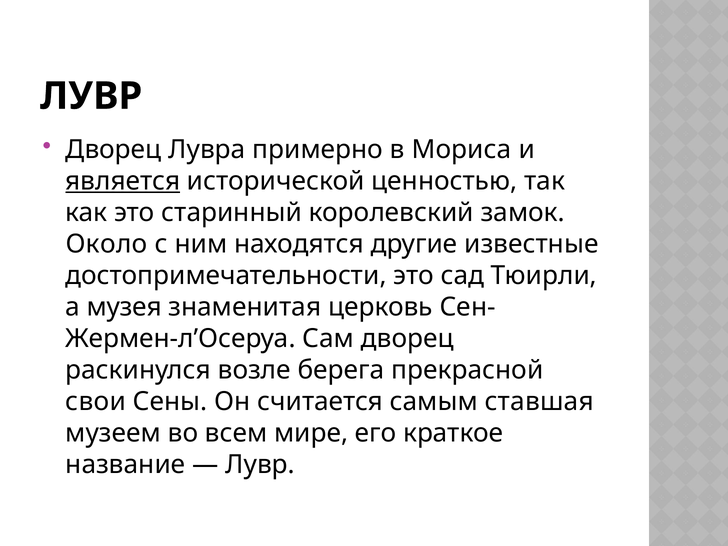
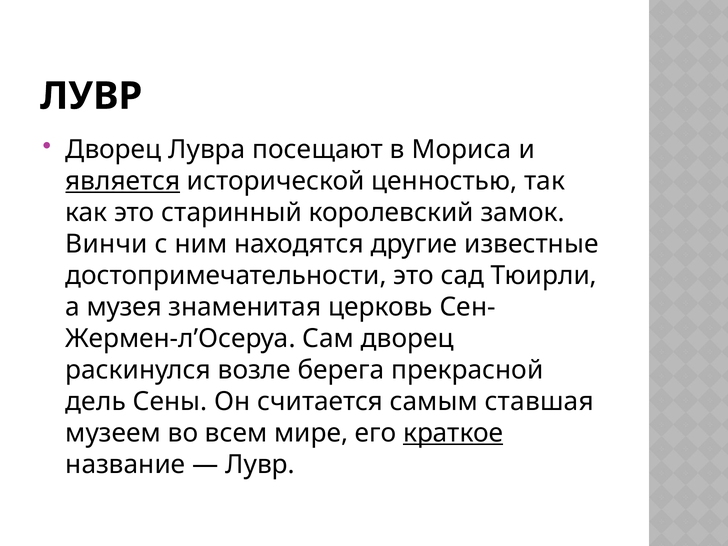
примерно: примерно -> посещают
Около: Около -> Винчи
свои: свои -> дель
краткое underline: none -> present
